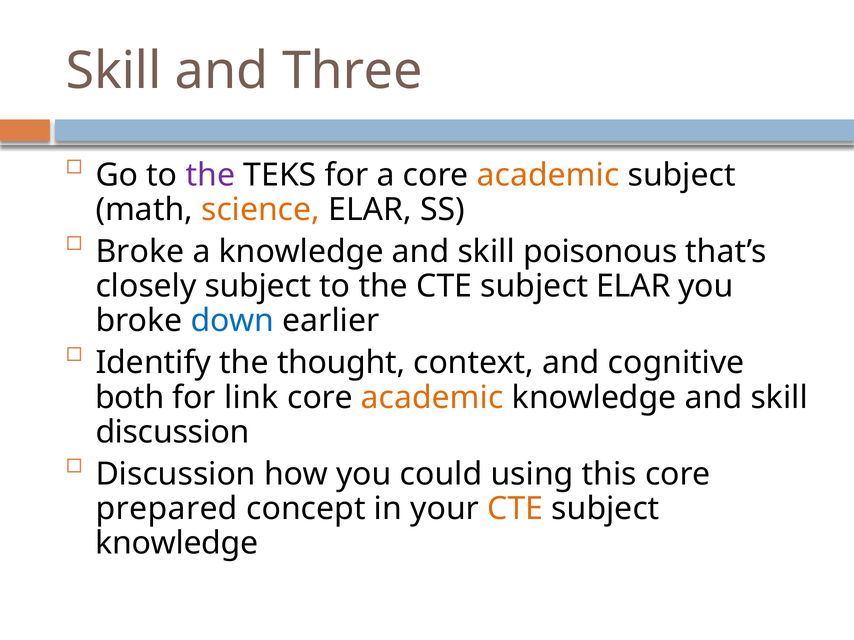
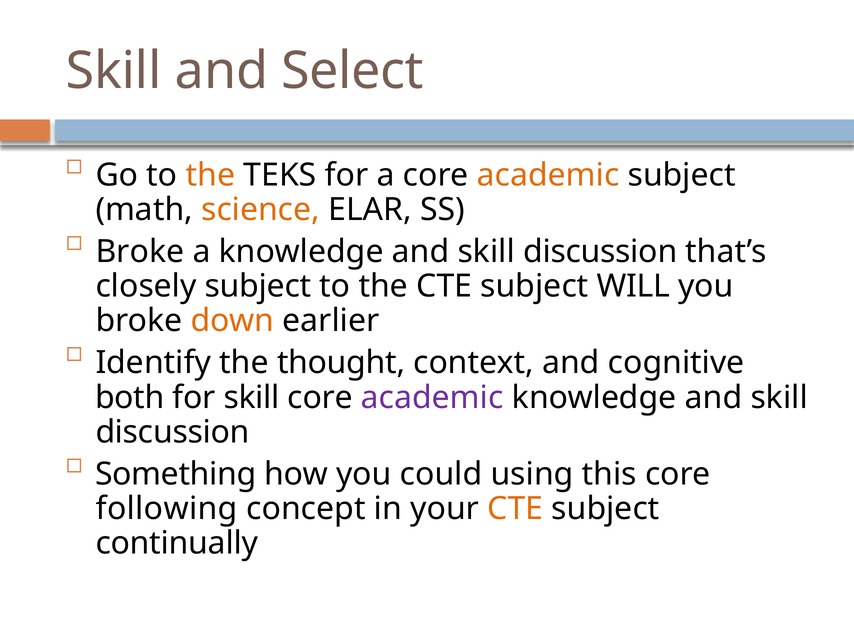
Three: Three -> Select
the at (210, 175) colour: purple -> orange
poisonous at (600, 252): poisonous -> discussion
subject ELAR: ELAR -> WILL
down colour: blue -> orange
for link: link -> skill
academic at (432, 398) colour: orange -> purple
Discussion at (176, 475): Discussion -> Something
prepared: prepared -> following
knowledge at (177, 544): knowledge -> continually
